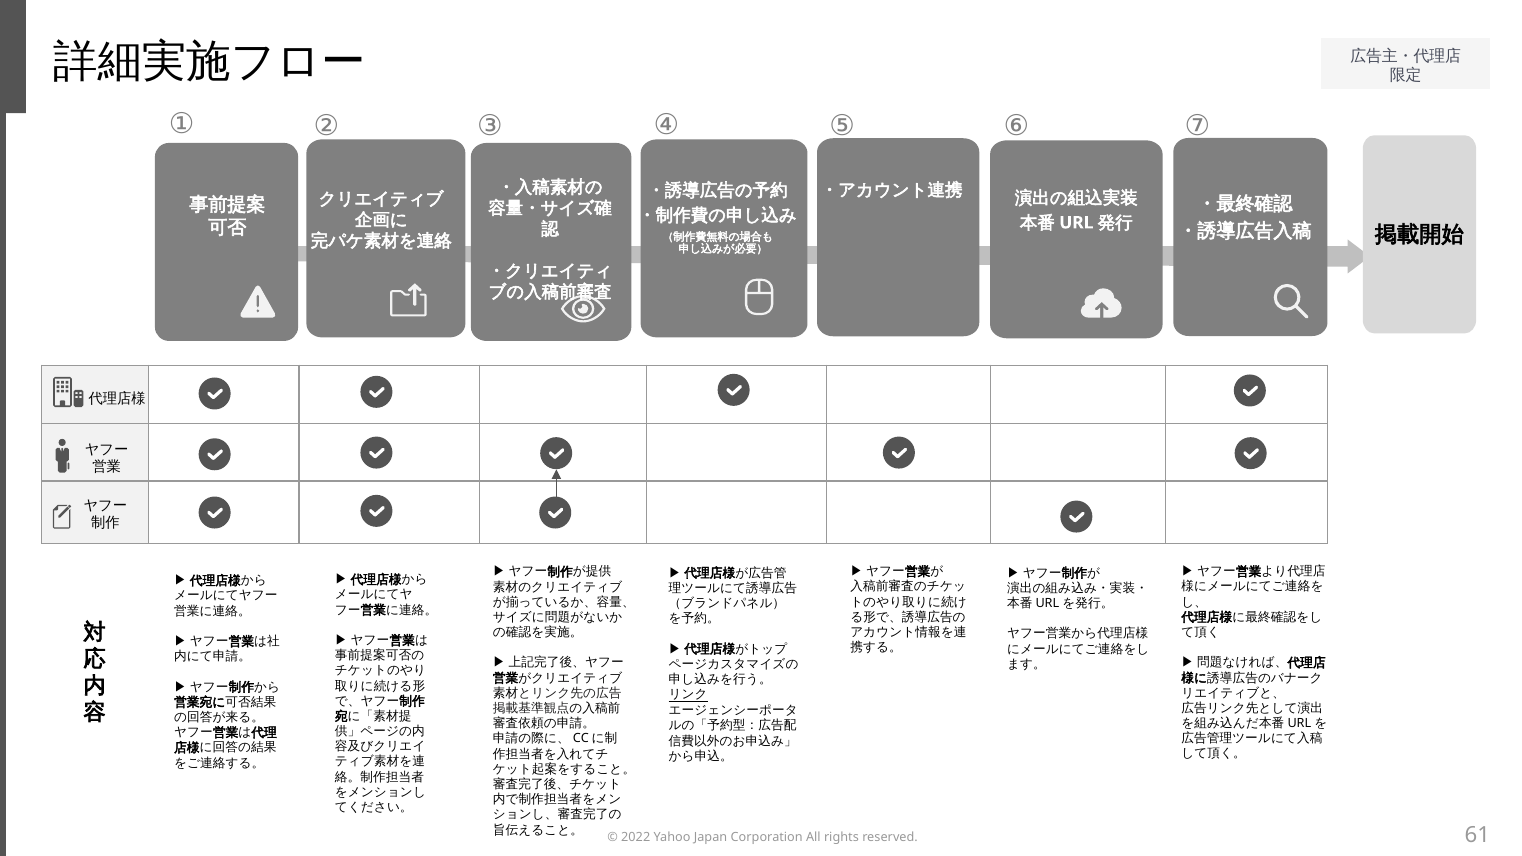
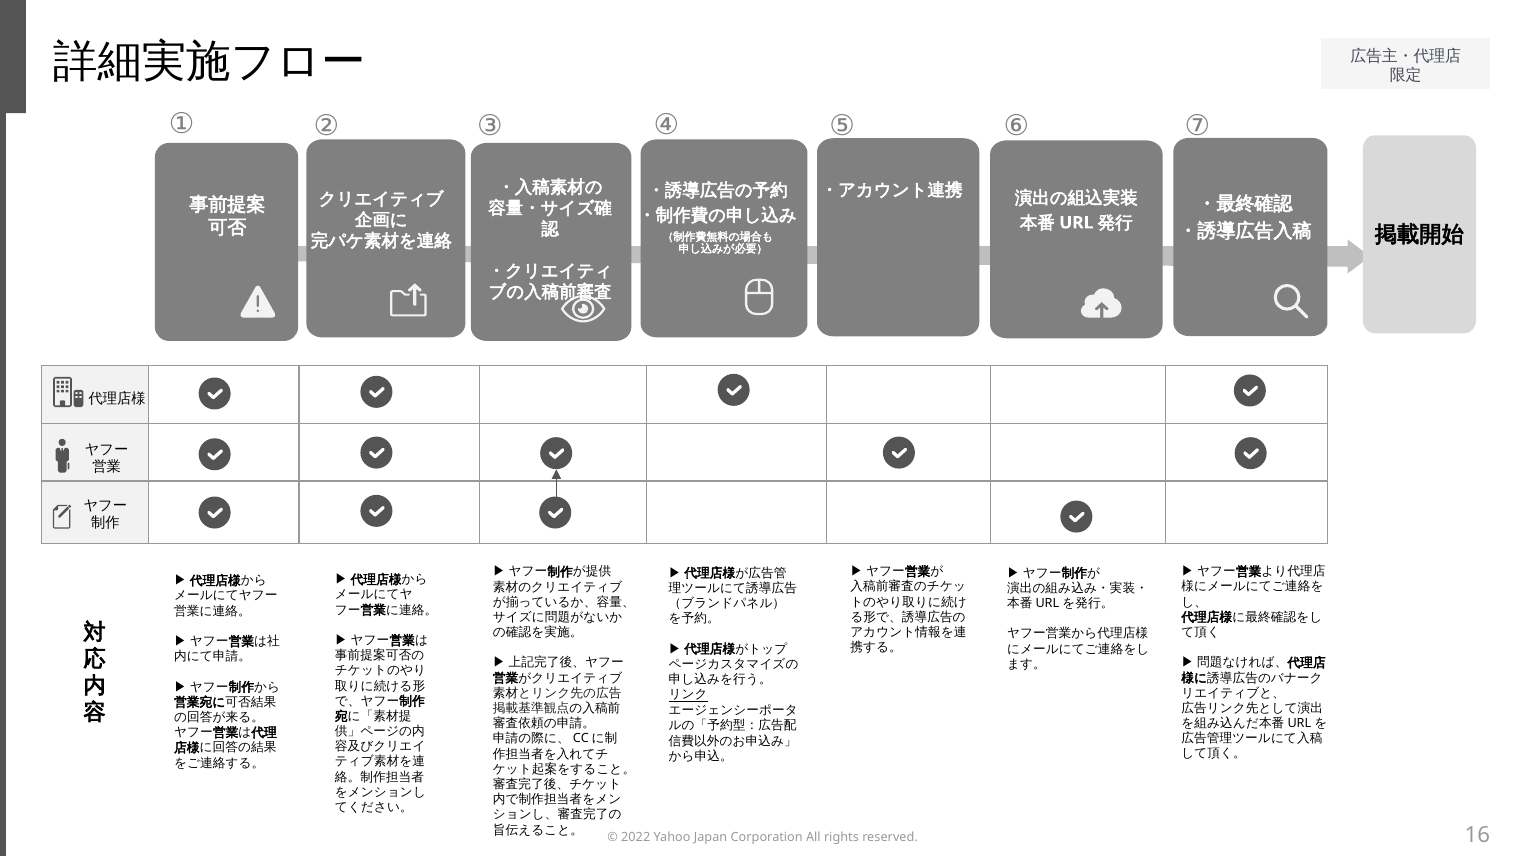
61: 61 -> 16
